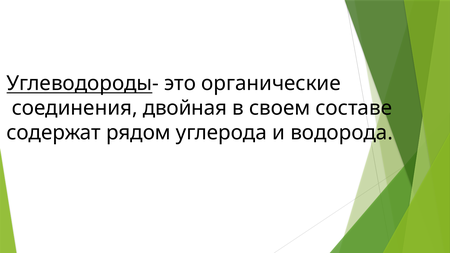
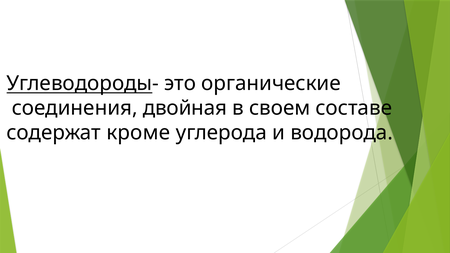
рядом: рядом -> кроме
